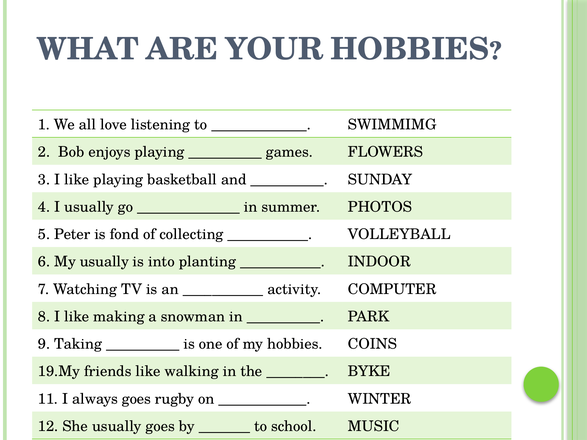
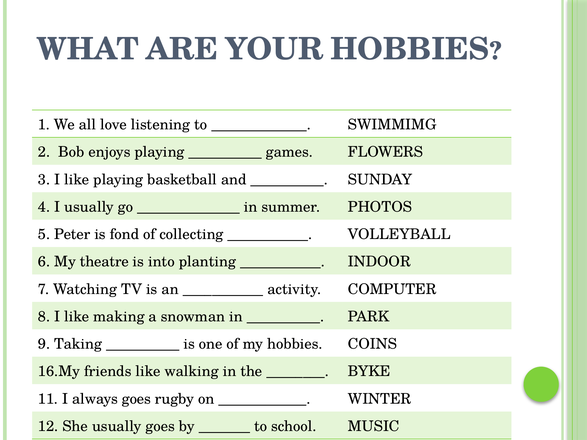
My usually: usually -> theatre
19.My: 19.My -> 16.My
